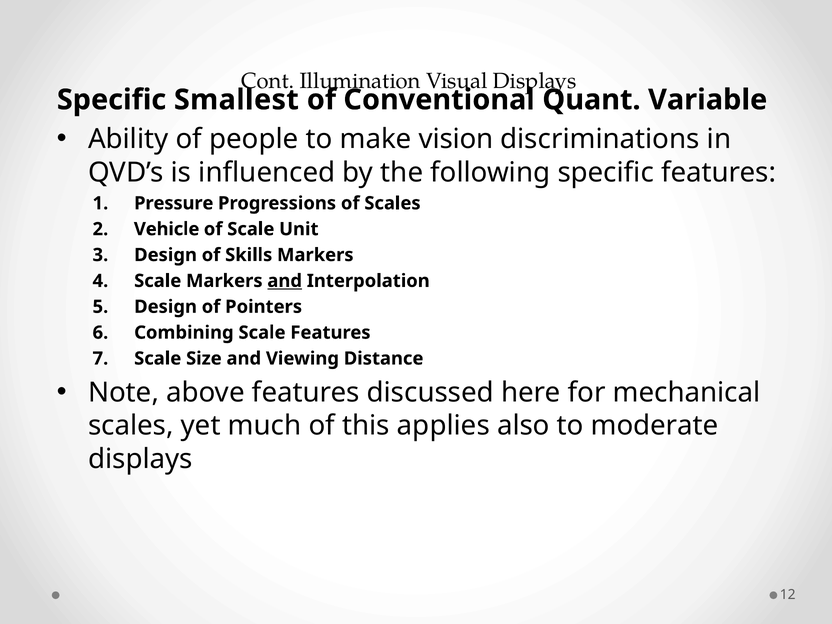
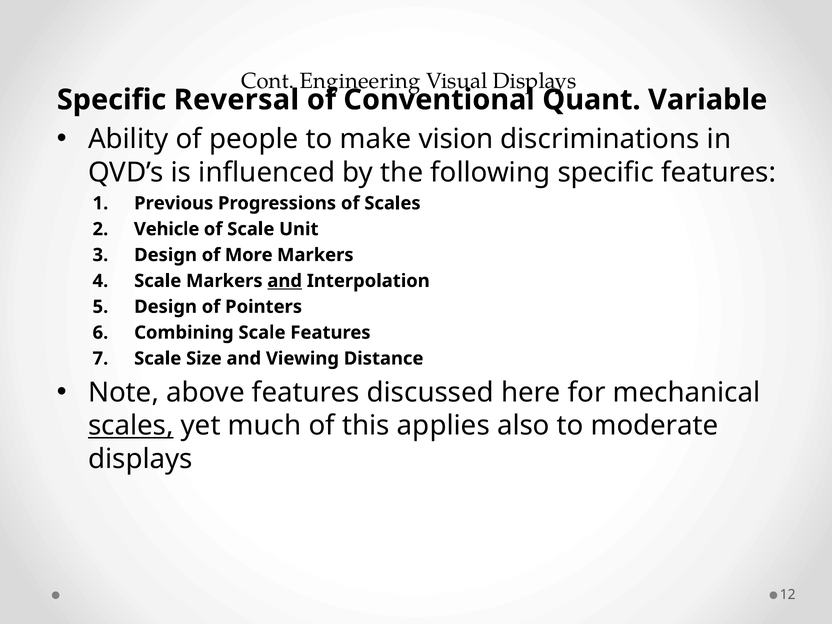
Illumination: Illumination -> Engineering
Smallest: Smallest -> Reversal
Pressure: Pressure -> Previous
Skills: Skills -> More
scales at (131, 426) underline: none -> present
